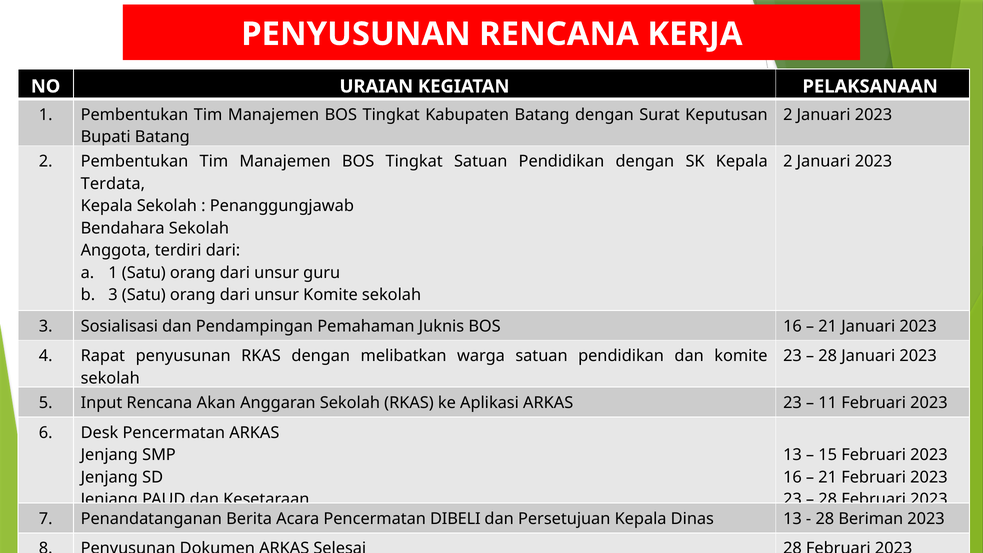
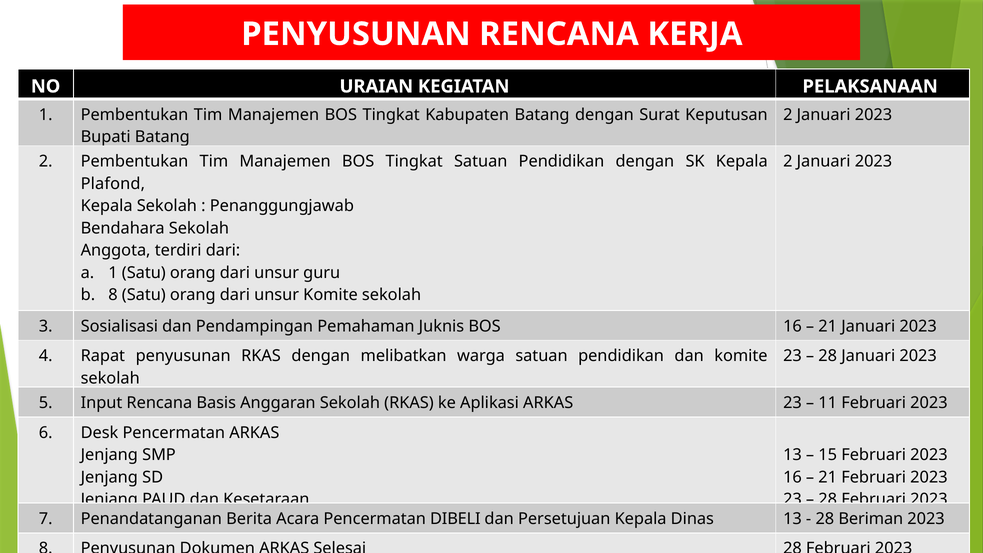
Terdata: Terdata -> Plafond
3 at (113, 295): 3 -> 8
Akan: Akan -> Basis
